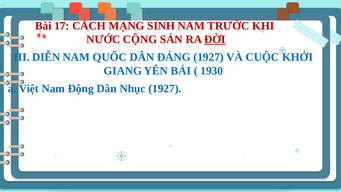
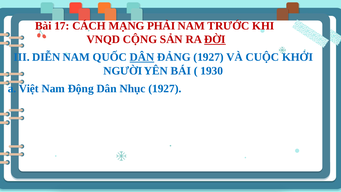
SINH: SINH -> PHẢI
NƯỚC: NƯỚC -> VNQD
DÂN at (142, 57) underline: none -> present
GIANG: GIANG -> NGƯỜI
